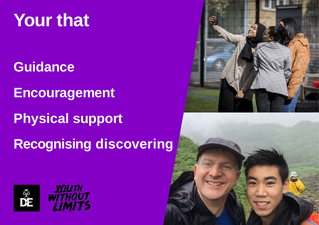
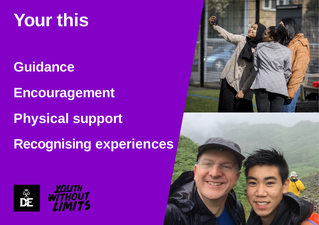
that: that -> this
discovering: discovering -> experiences
